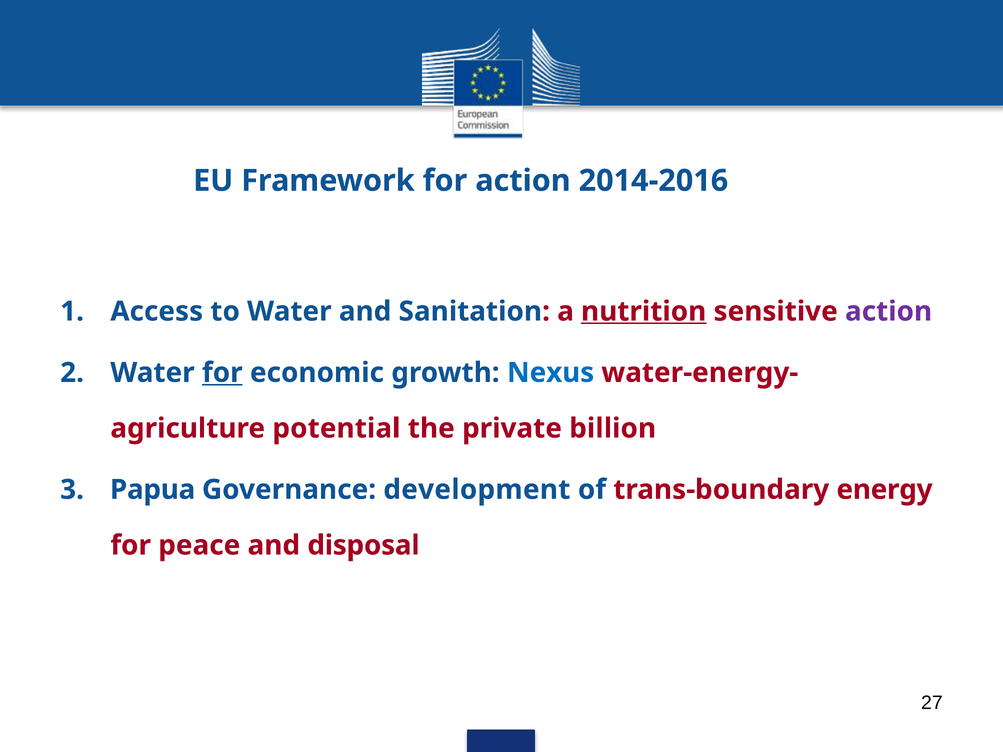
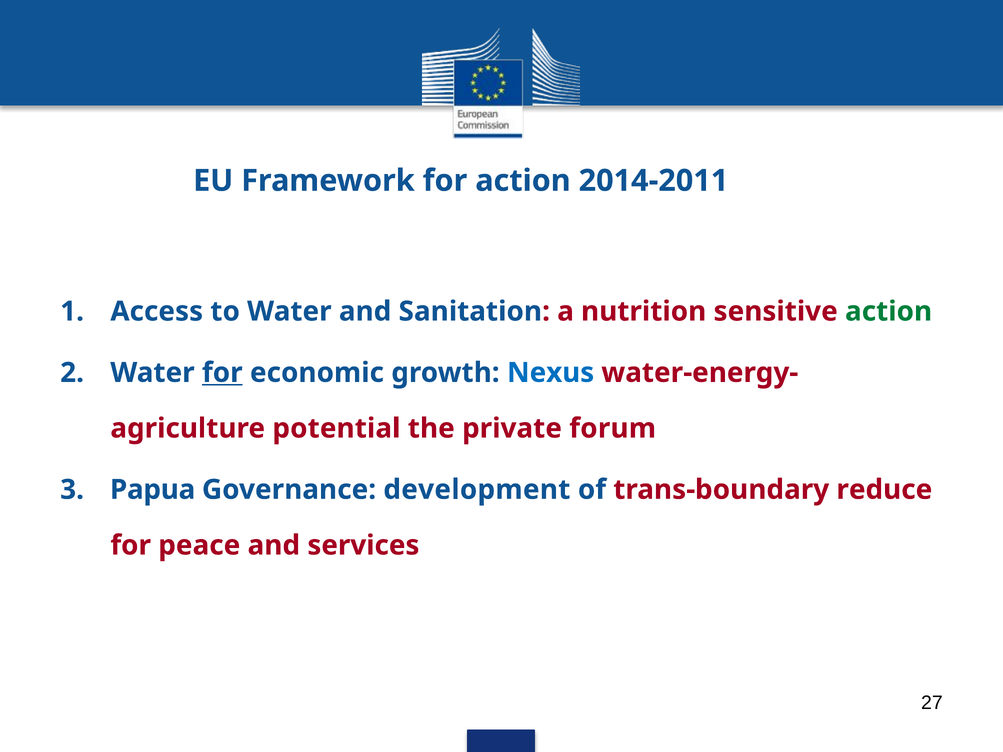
2014-2016: 2014-2016 -> 2014-2011
nutrition underline: present -> none
action at (889, 312) colour: purple -> green
billion: billion -> forum
energy: energy -> reduce
disposal: disposal -> services
